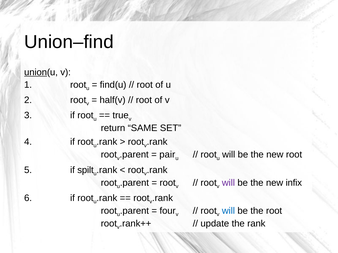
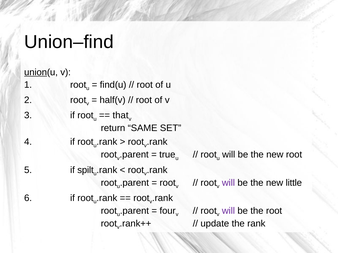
true: true -> that
pair: pair -> true
infix: infix -> little
will at (228, 211) colour: blue -> purple
